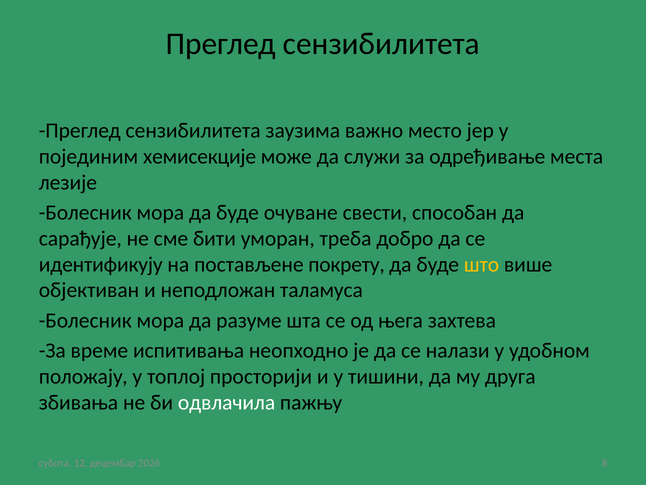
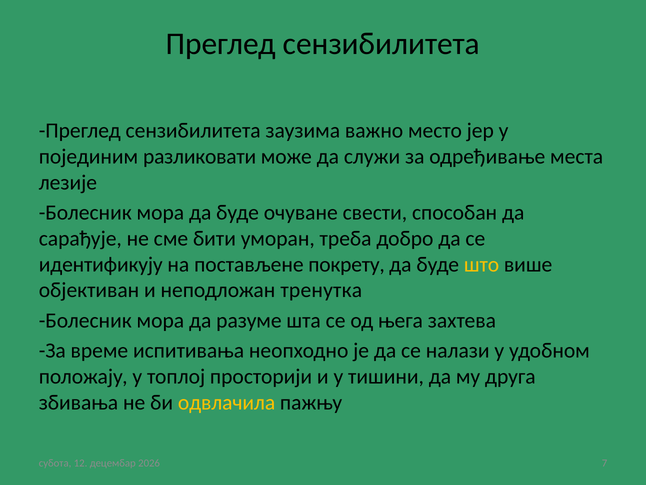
хемисекције: хемисекције -> разликовати
таламуса: таламуса -> тренутка
одвлачила colour: white -> yellow
8: 8 -> 7
